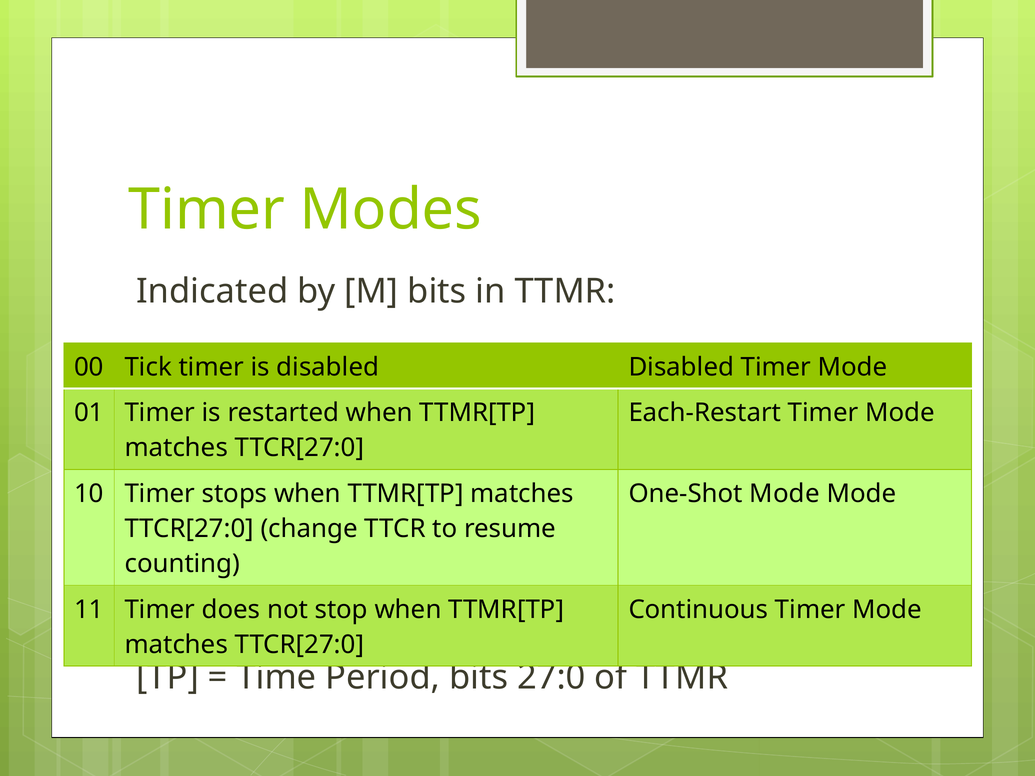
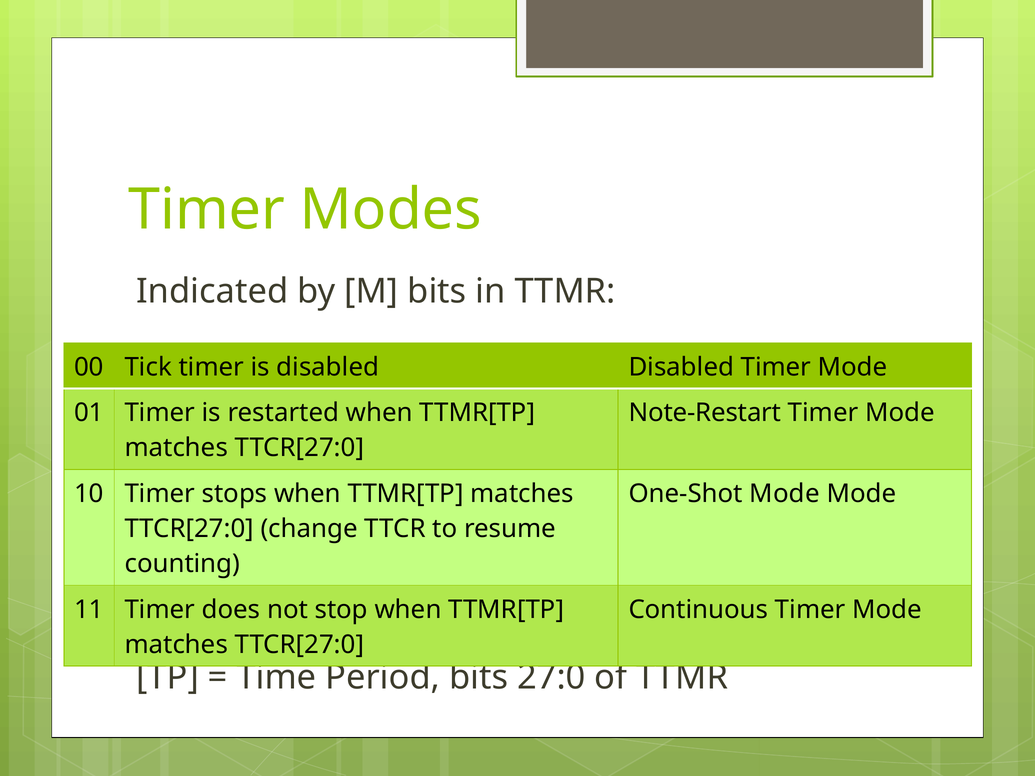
Each-Restart: Each-Restart -> Note-Restart
